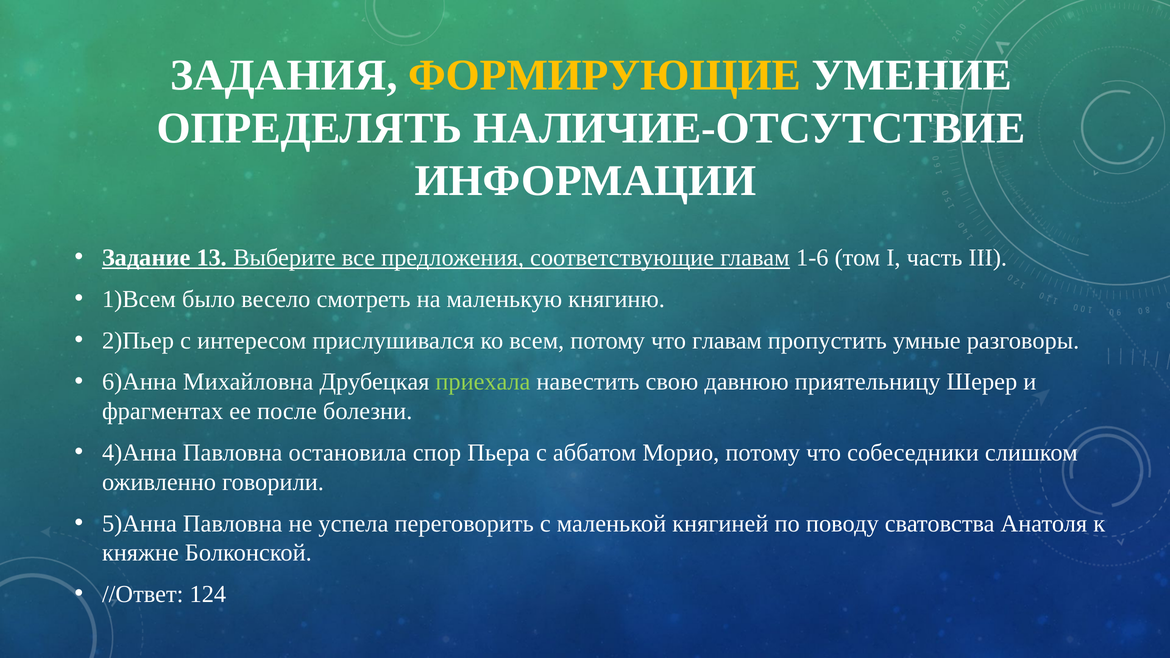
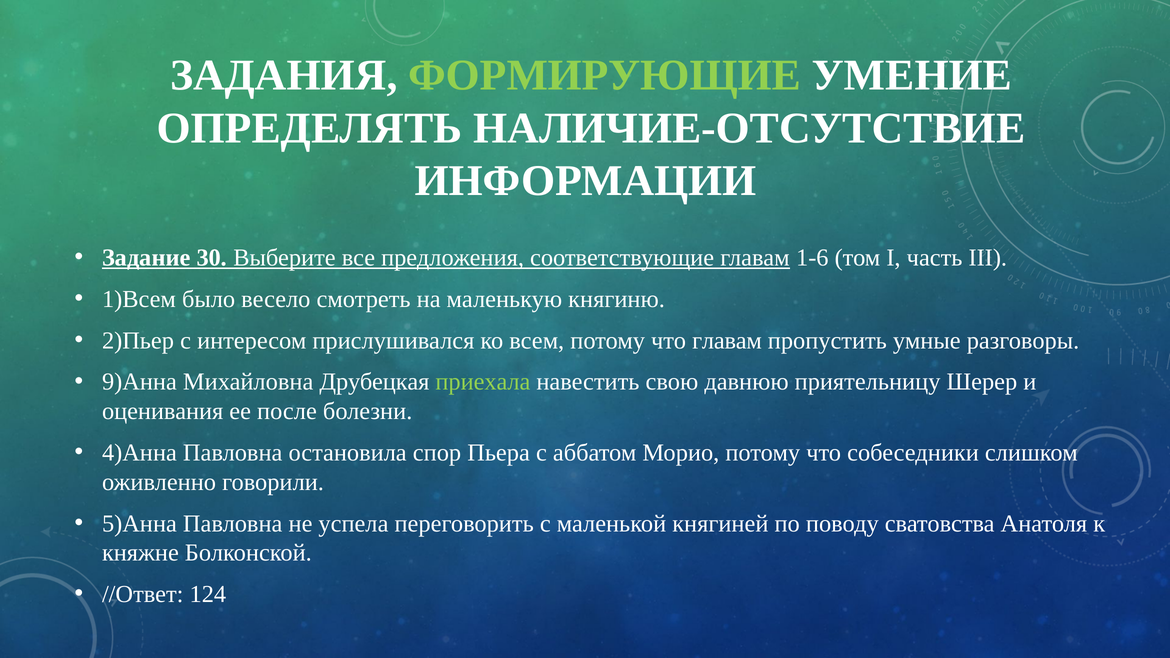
ФОРМИРУЮЩИЕ colour: yellow -> light green
13: 13 -> 30
6)Анна: 6)Анна -> 9)Анна
фрагментах: фрагментах -> оценивания
